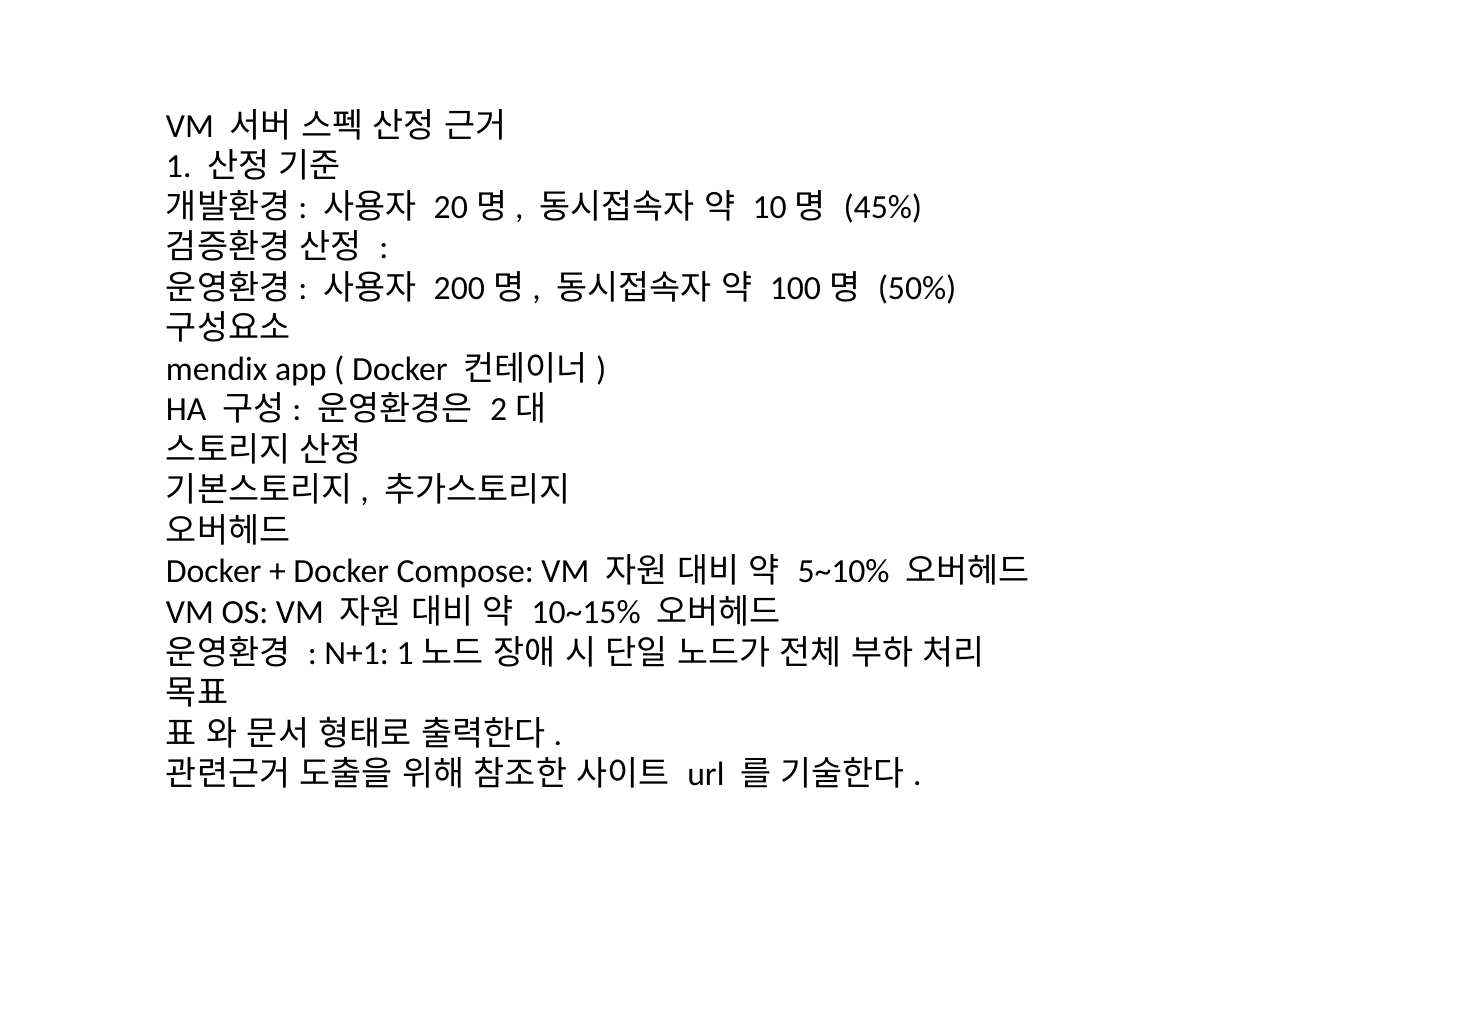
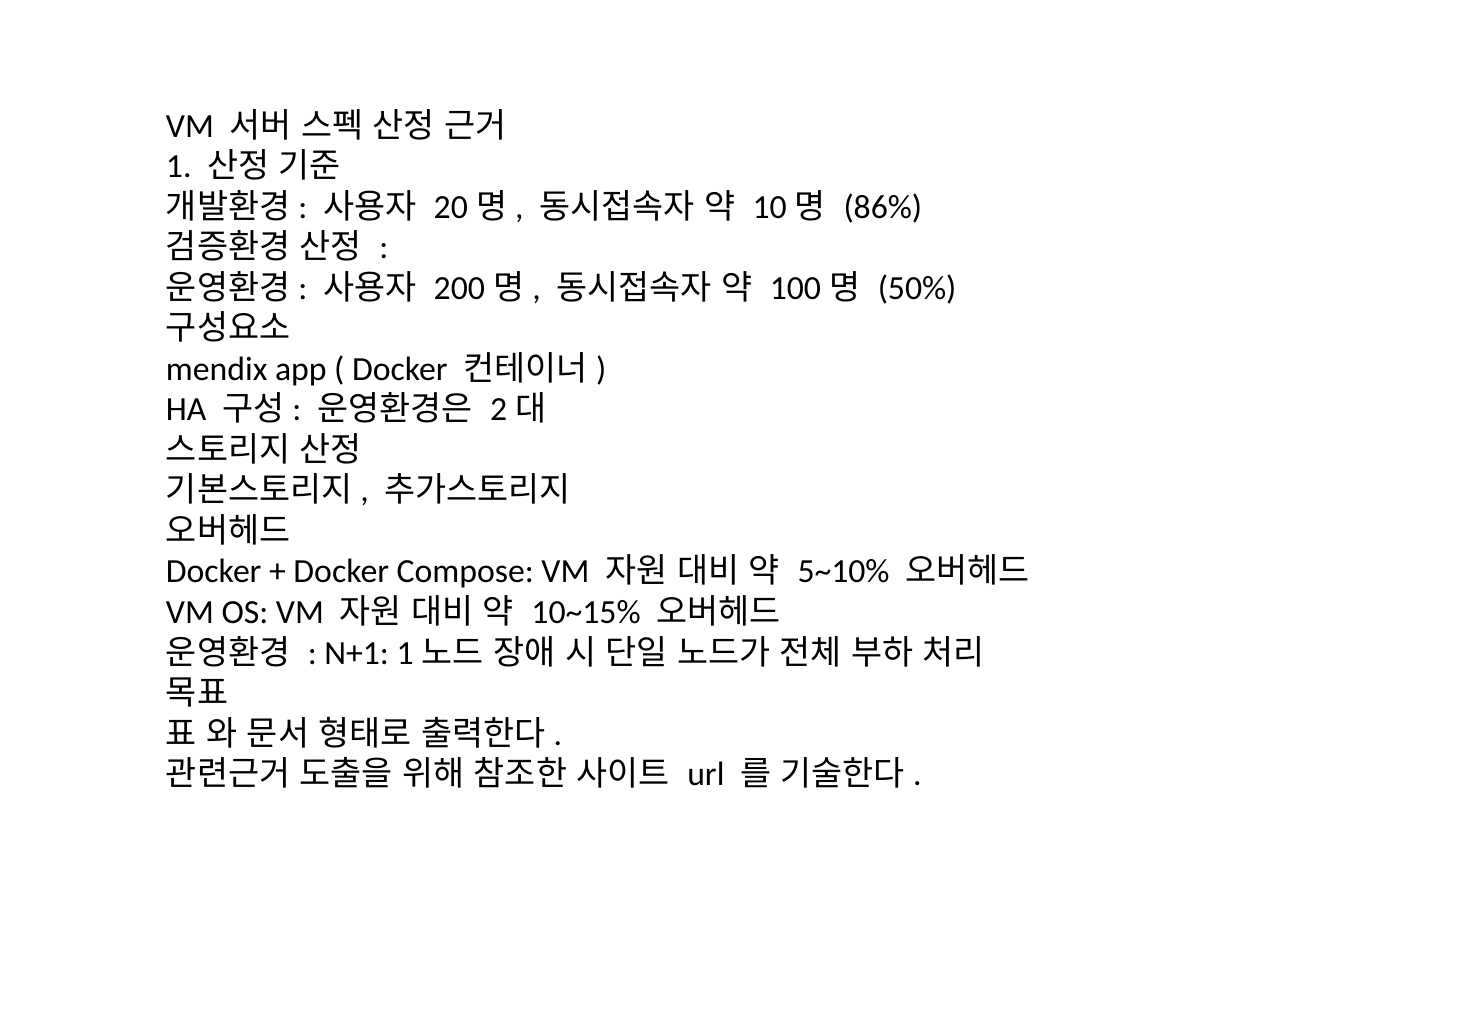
45%: 45% -> 86%
